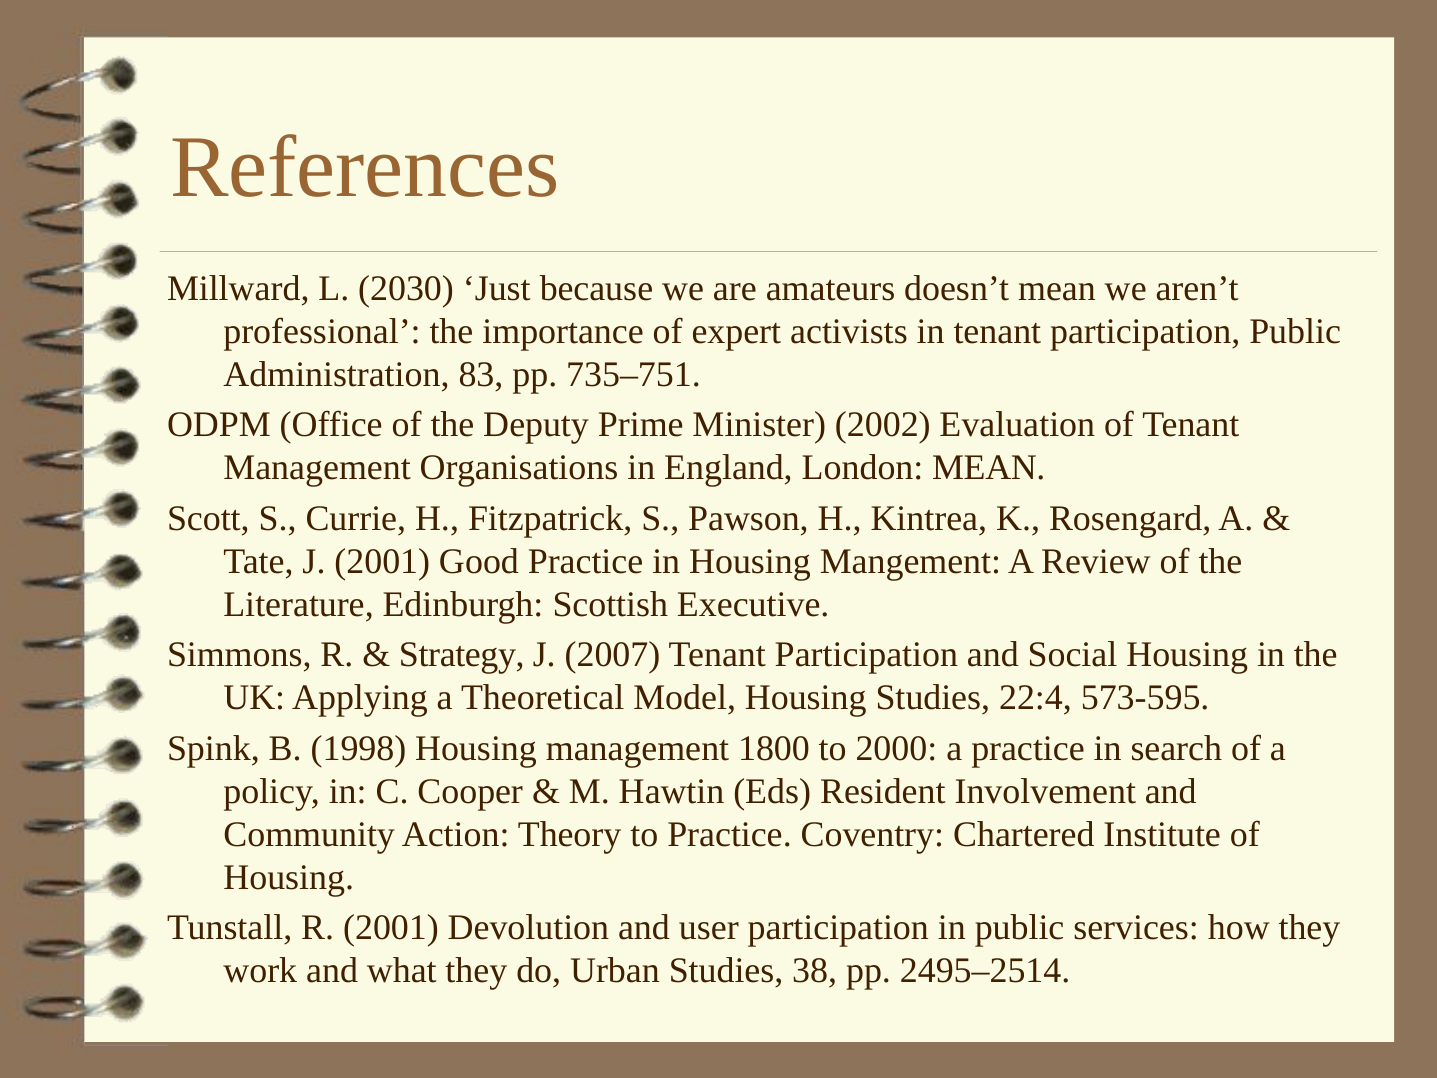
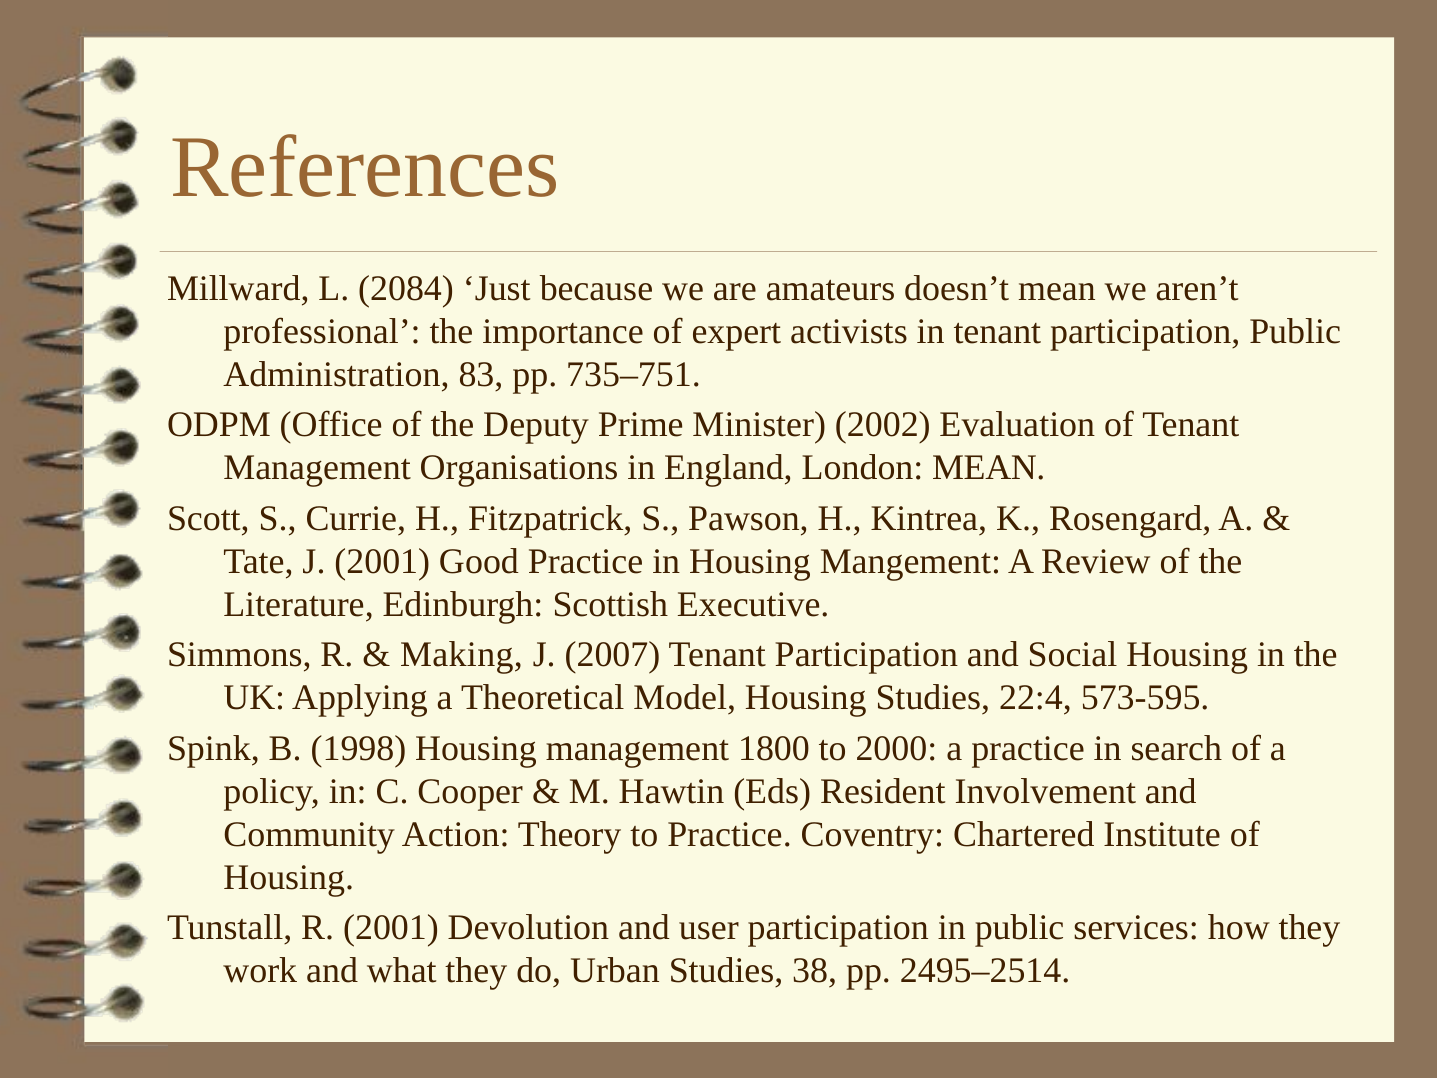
2030: 2030 -> 2084
Strategy: Strategy -> Making
